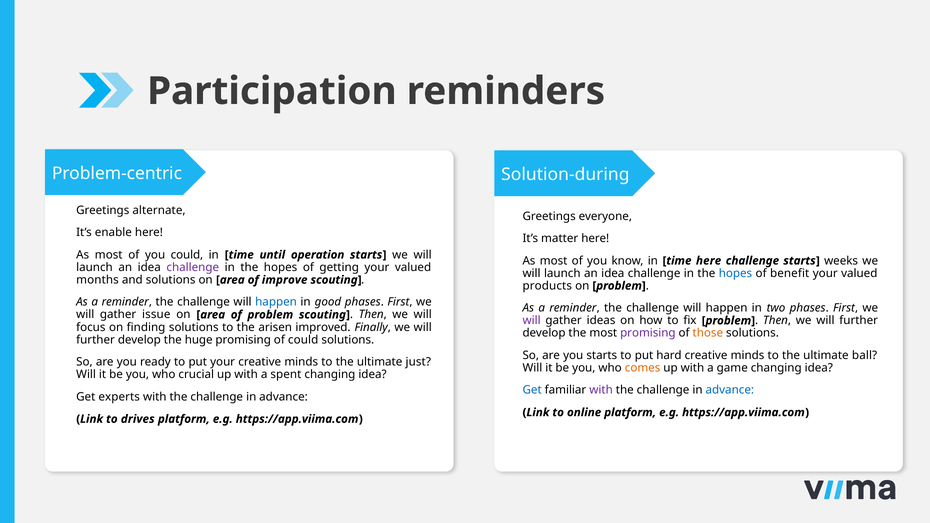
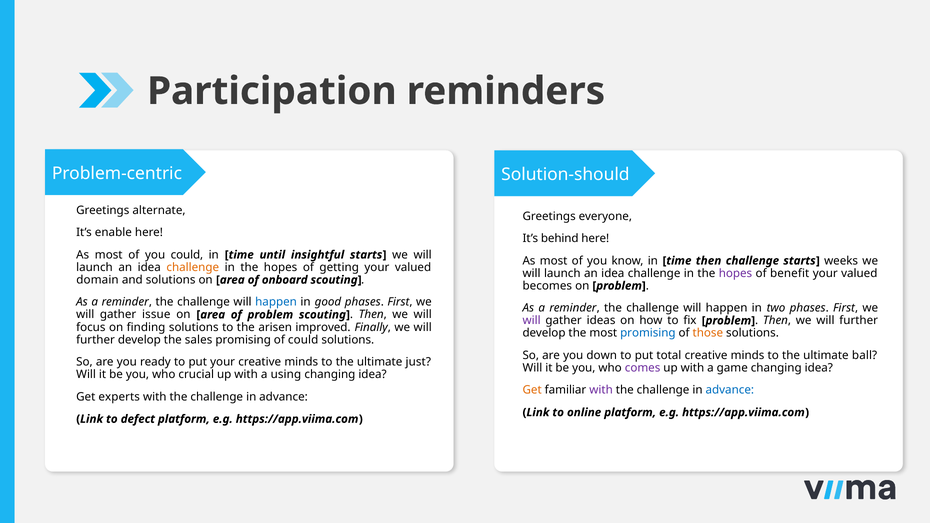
Solution-during: Solution-during -> Solution-should
matter: matter -> behind
operation: operation -> insightful
time here: here -> then
challenge at (193, 267) colour: purple -> orange
hopes at (735, 273) colour: blue -> purple
months: months -> domain
improve: improve -> onboard
products: products -> becomes
promising at (648, 333) colour: purple -> blue
huge: huge -> sales
you starts: starts -> down
hard: hard -> total
comes colour: orange -> purple
spent: spent -> using
Get at (532, 390) colour: blue -> orange
drives: drives -> defect
